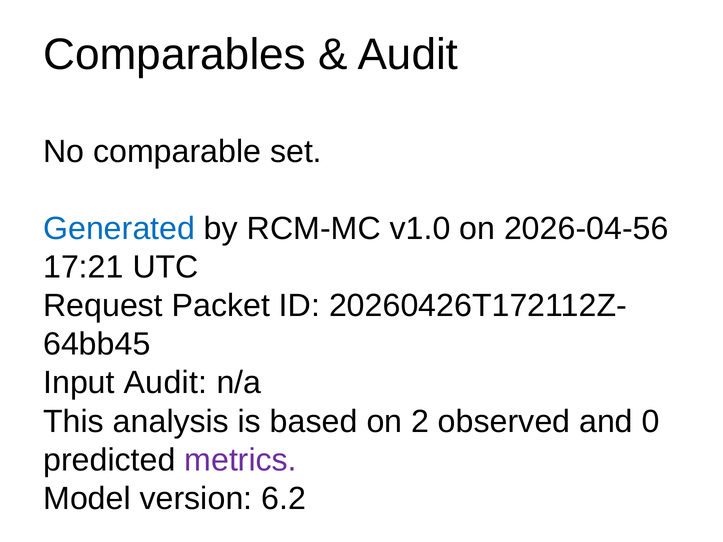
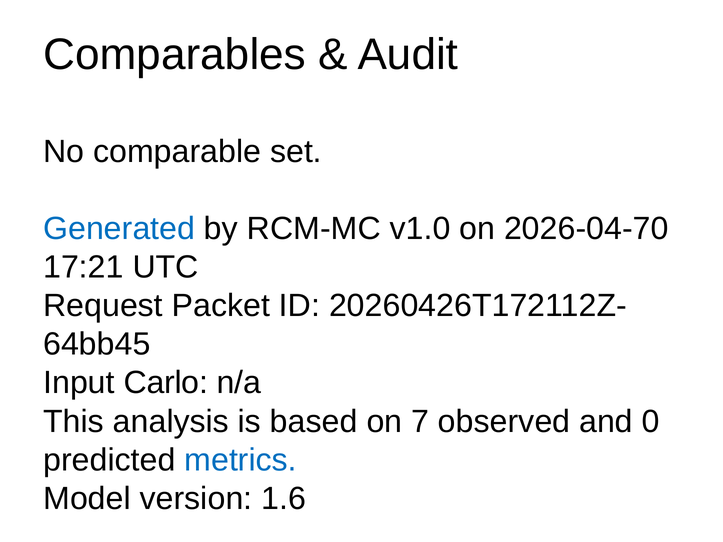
2026-04-56: 2026-04-56 -> 2026-04-70
Input Audit: Audit -> Carlo
2: 2 -> 7
metrics colour: purple -> blue
6.2: 6.2 -> 1.6
